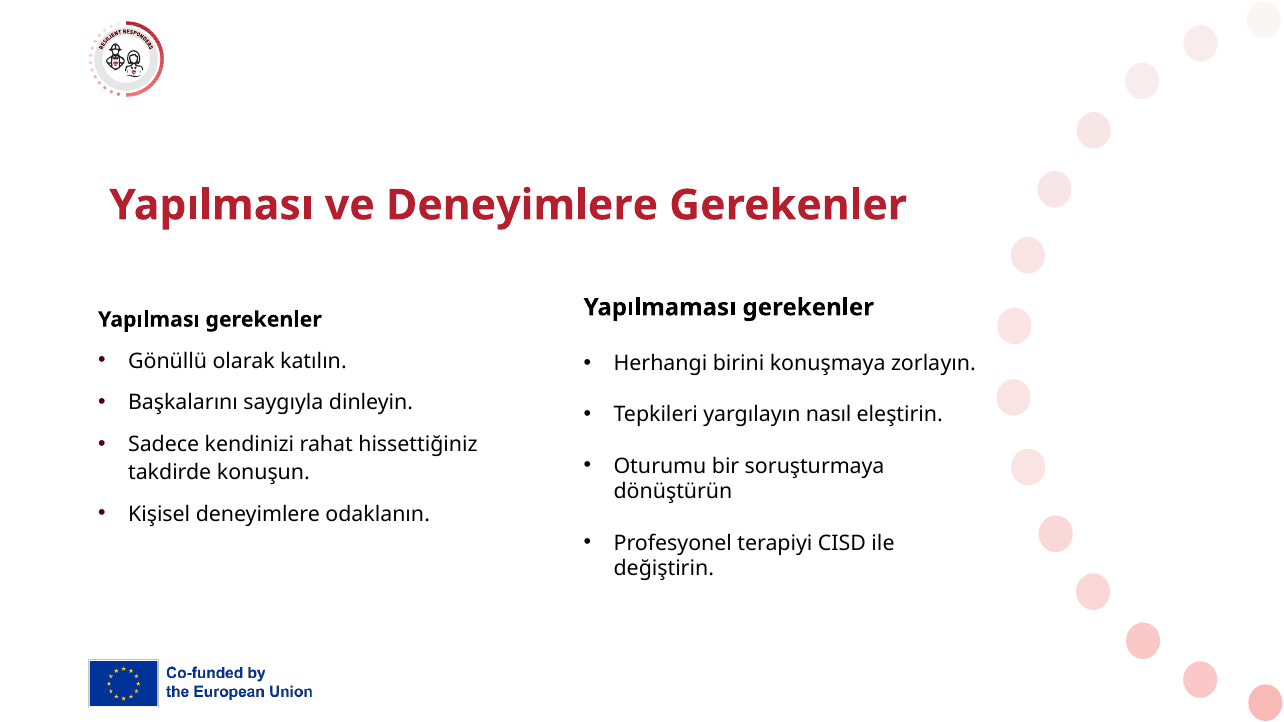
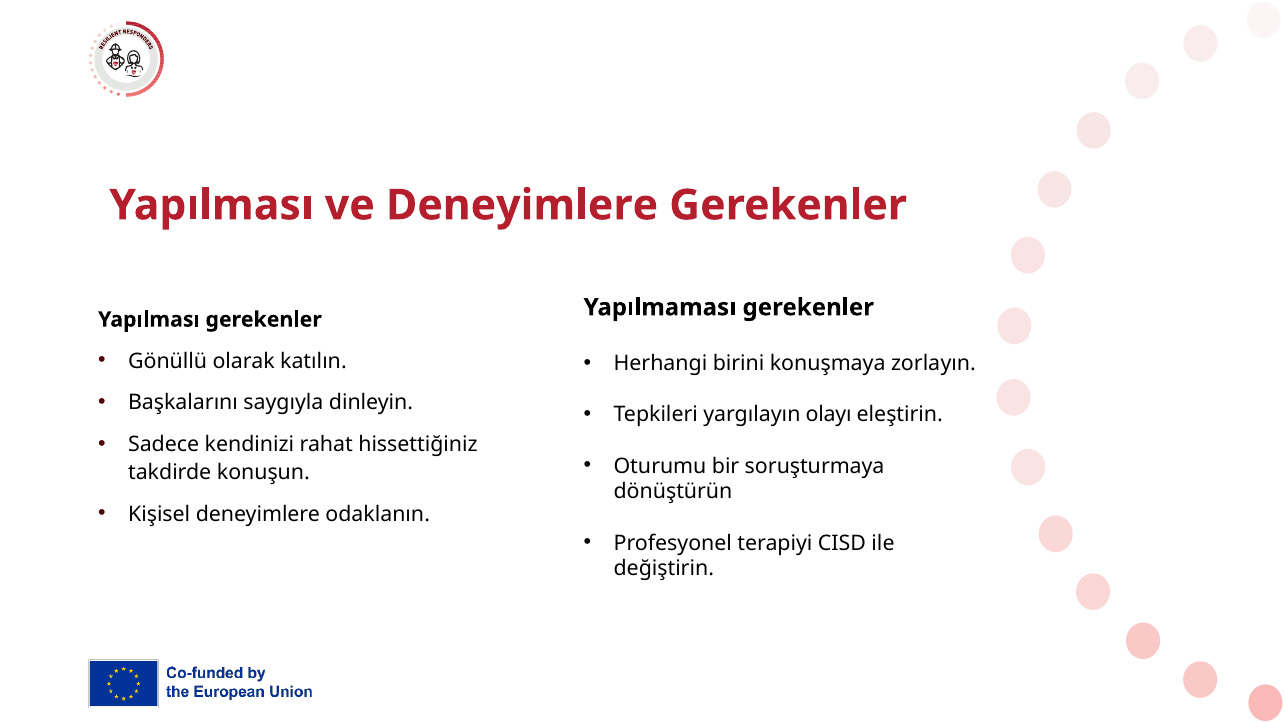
nasıl: nasıl -> olayı
